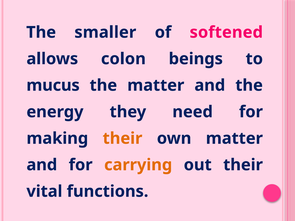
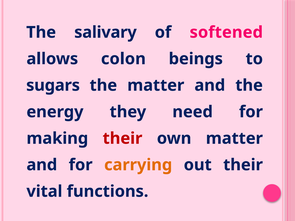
smaller: smaller -> salivary
mucus: mucus -> sugars
their at (123, 139) colour: orange -> red
